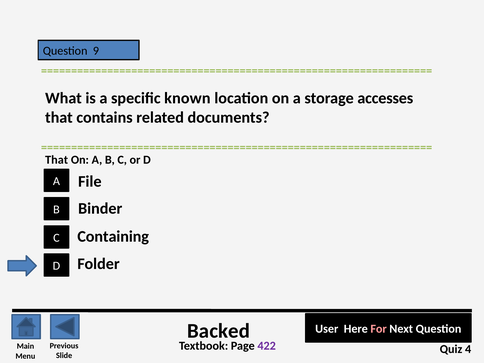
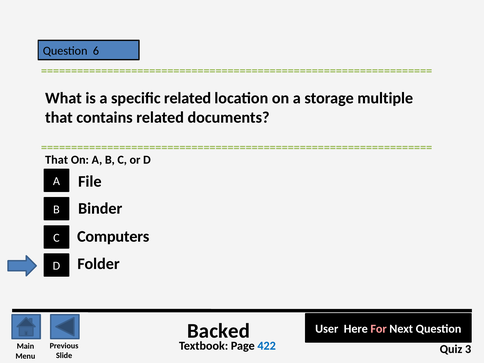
9: 9 -> 6
specific known: known -> related
accesses: accesses -> multiple
Containing: Containing -> Computers
422 colour: purple -> blue
4: 4 -> 3
